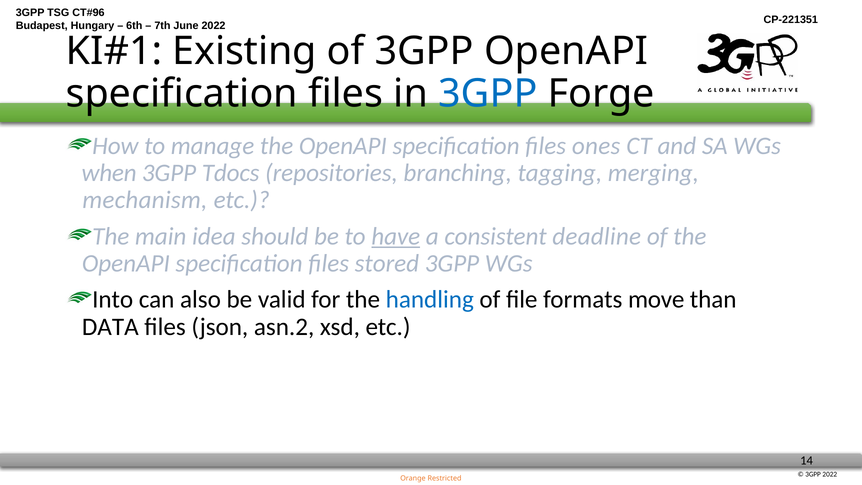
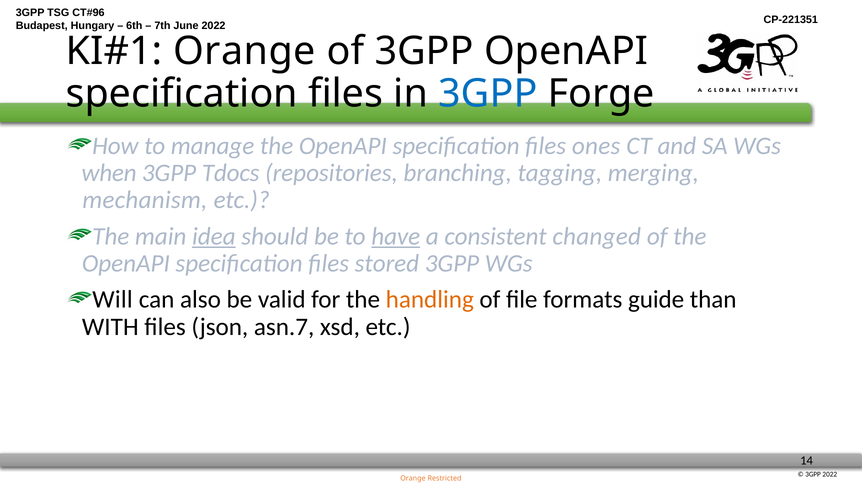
Existing at (245, 51): Existing -> Orange
idea underline: none -> present
deadline: deadline -> changed
Into: Into -> Will
handling colour: blue -> orange
move: move -> guide
DATA: DATA -> WITH
asn.2: asn.2 -> asn.7
